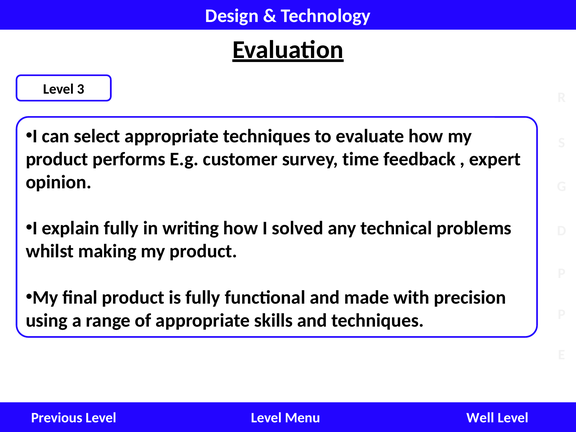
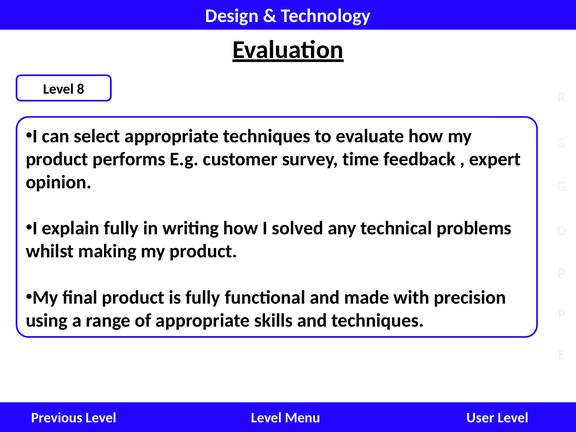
3: 3 -> 8
Well: Well -> User
